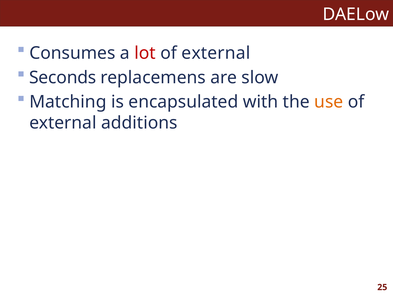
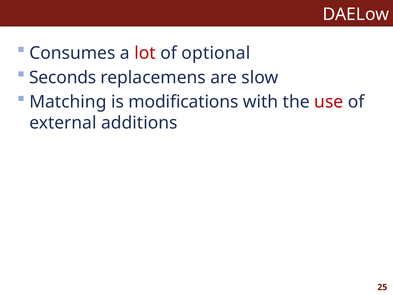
external at (216, 53): external -> optional
encapsulated: encapsulated -> modifications
use colour: orange -> red
